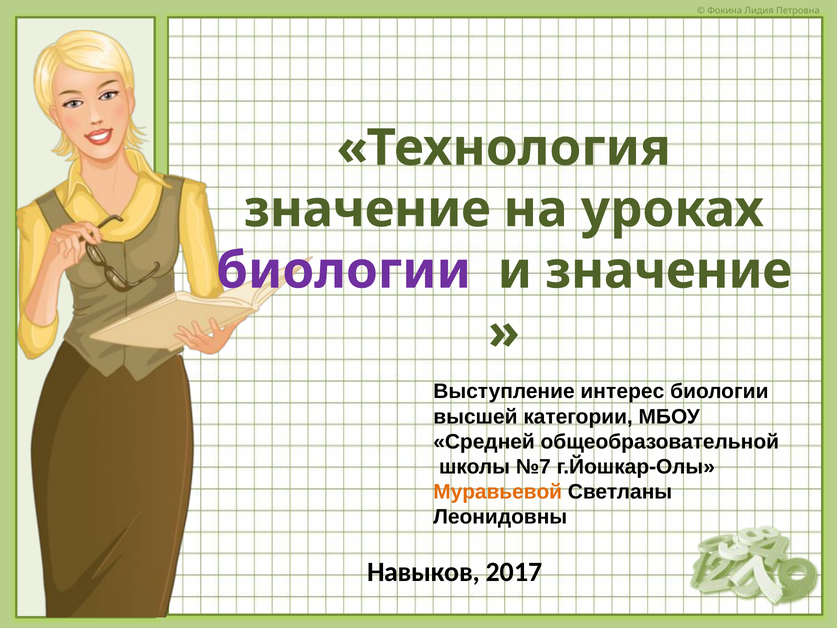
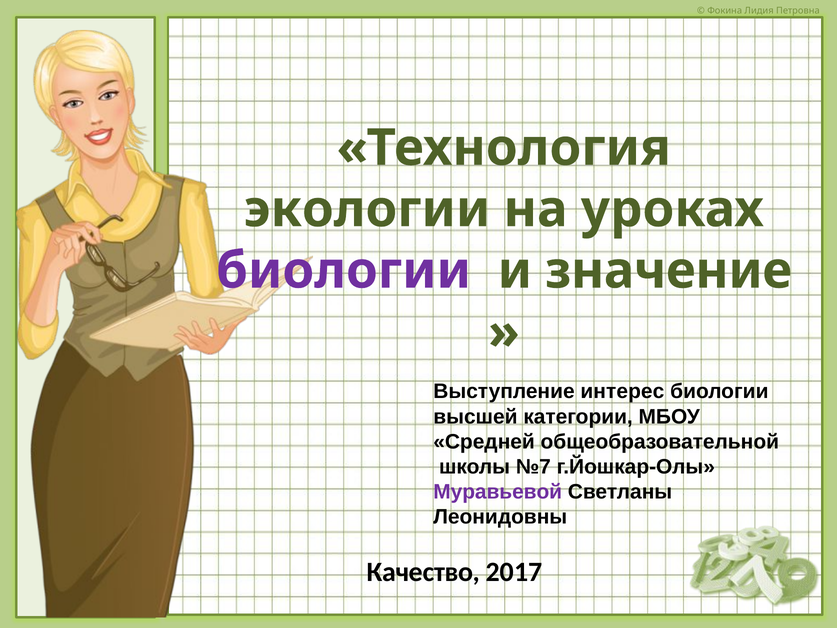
значение at (367, 209): значение -> экологии
Муравьевой colour: orange -> purple
Навыков: Навыков -> Качество
